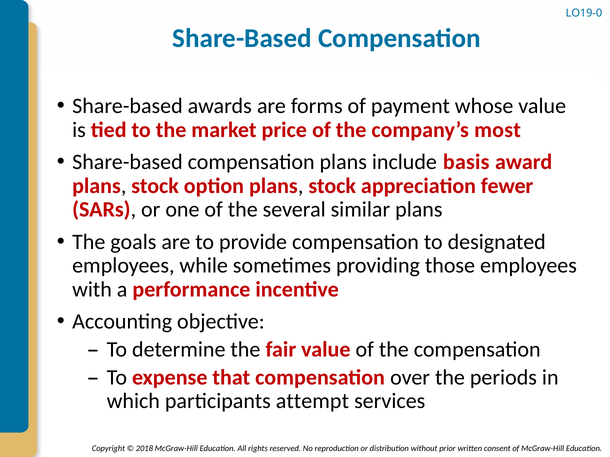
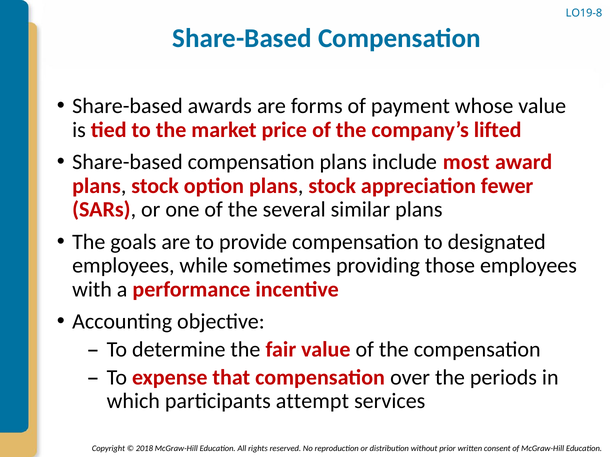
LO19-0: LO19-0 -> LO19-8
most: most -> lifted
basis: basis -> most
